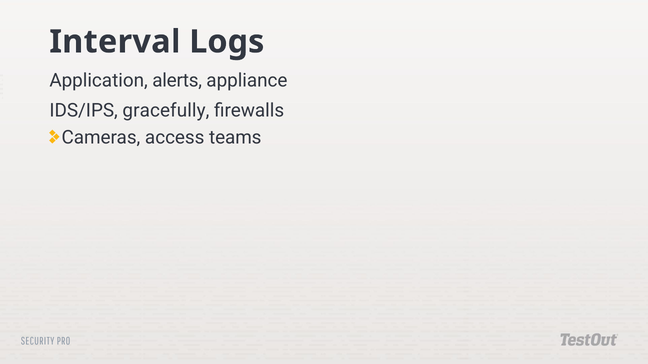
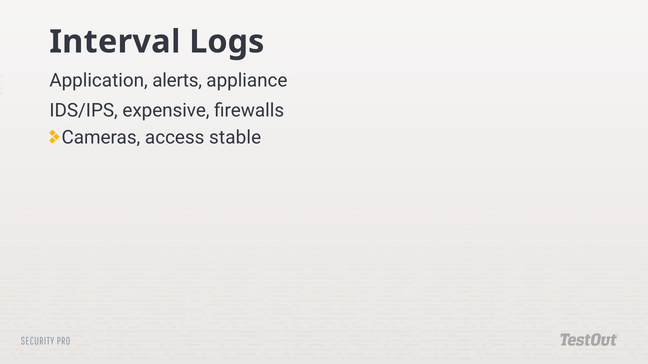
gracefully: gracefully -> expensive
teams: teams -> stable
